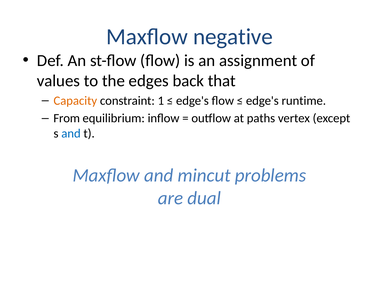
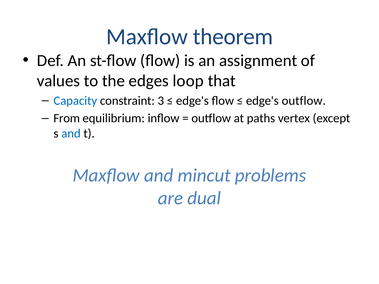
negative: negative -> theorem
back: back -> loop
Capacity colour: orange -> blue
1: 1 -> 3
edge's runtime: runtime -> outflow
